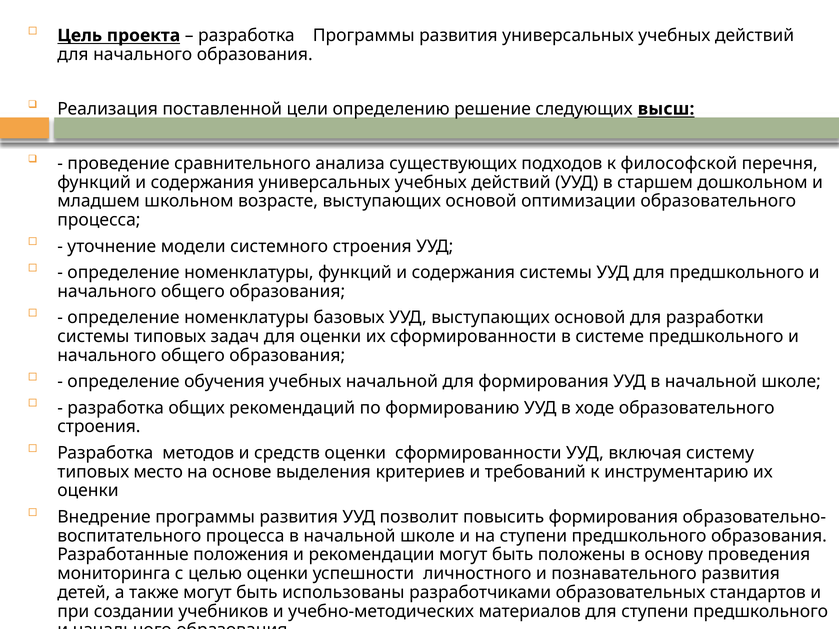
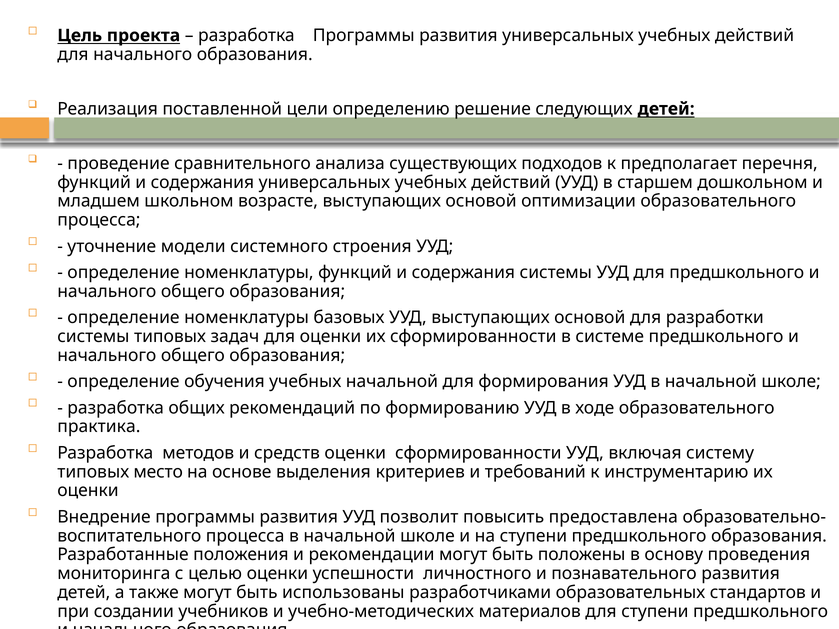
следующих высш: высш -> детей
философской: философской -> предполагает
строения at (99, 427): строения -> практика
повысить формирования: формирования -> предоставлена
